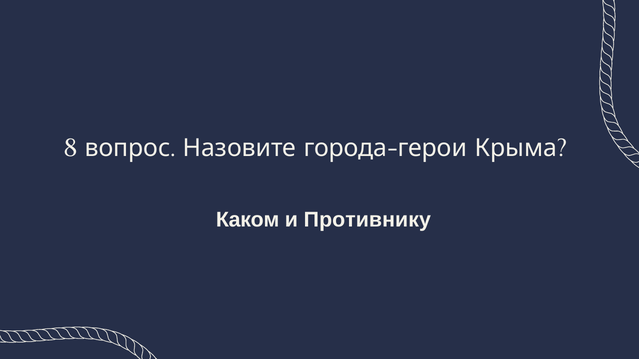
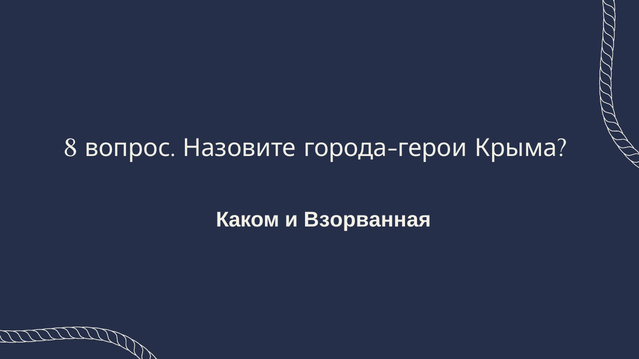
Противнику: Противнику -> Взорванная
